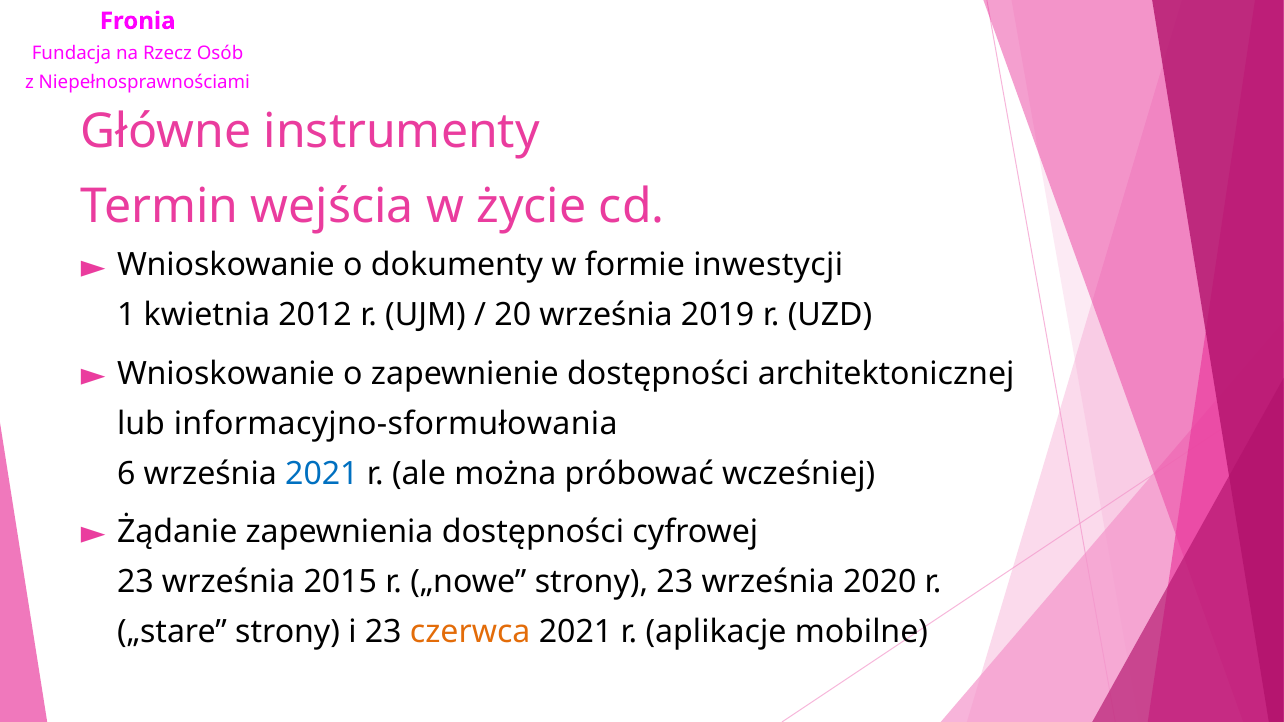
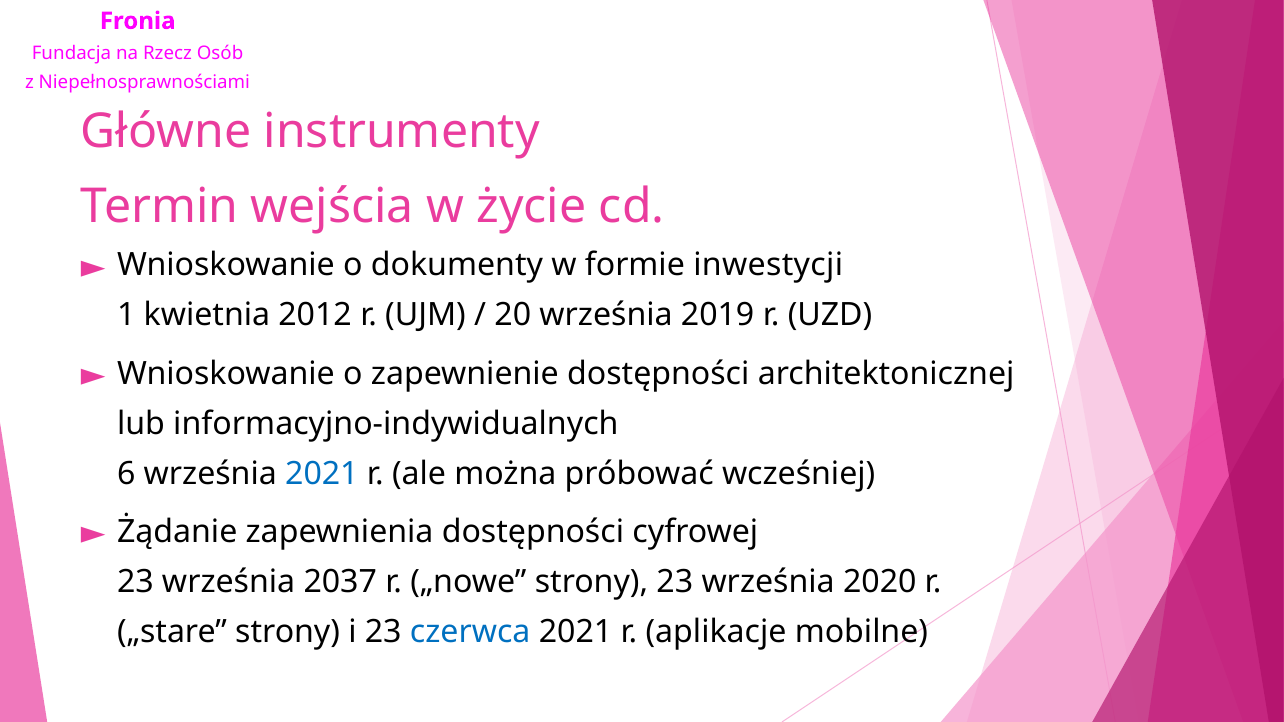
informacyjno-sformułowania: informacyjno-sformułowania -> informacyjno-indywidualnych
2015: 2015 -> 2037
czerwca colour: orange -> blue
